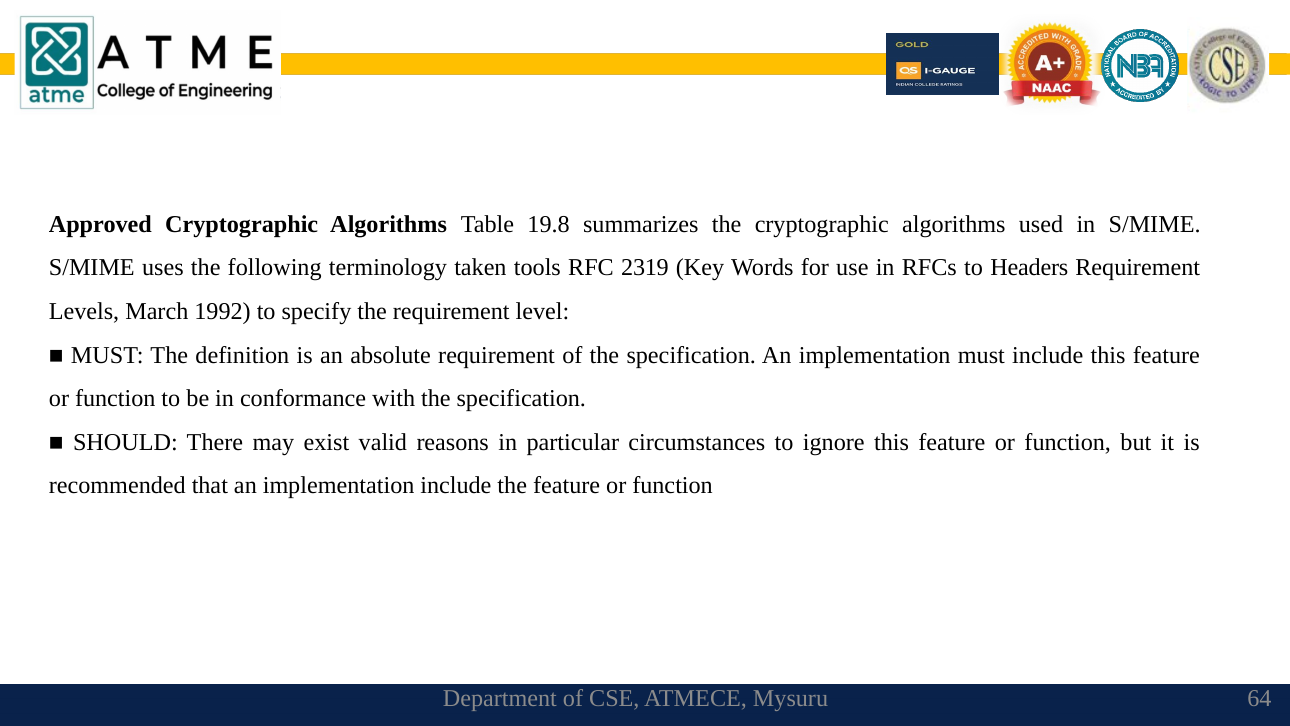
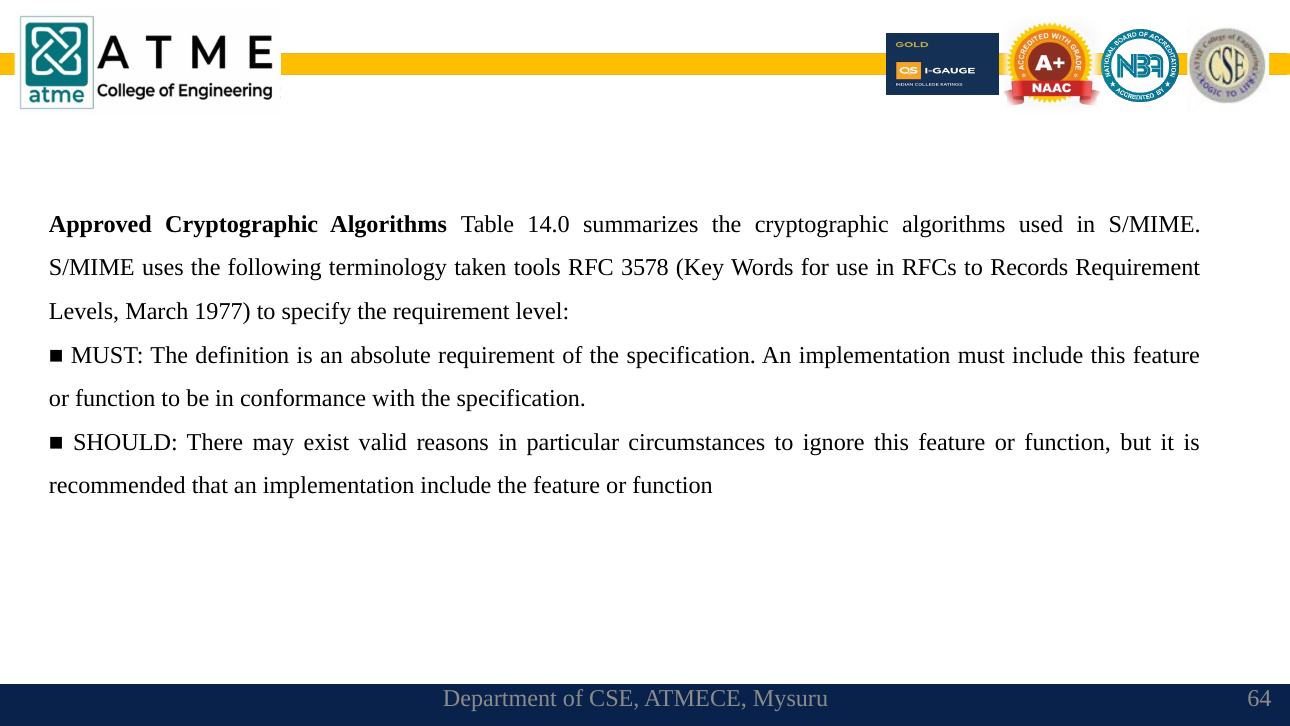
19.8: 19.8 -> 14.0
2319: 2319 -> 3578
Headers: Headers -> Records
1992: 1992 -> 1977
